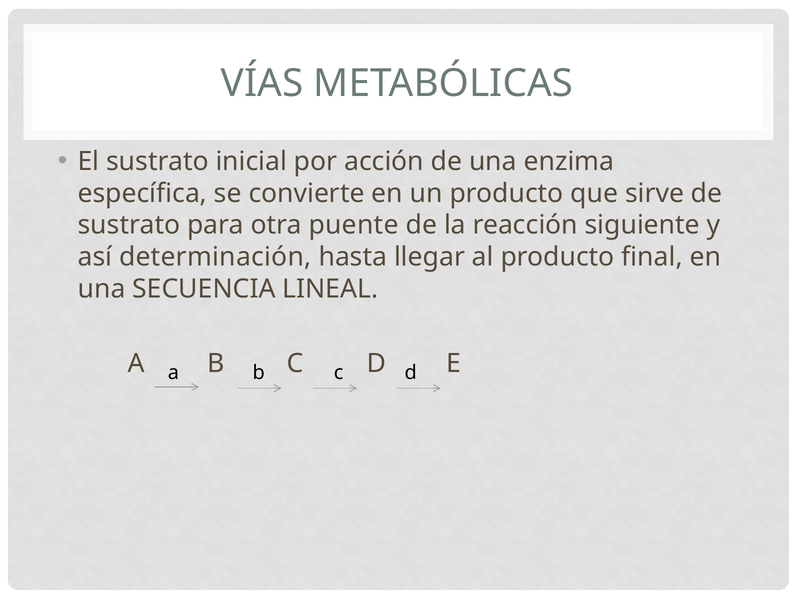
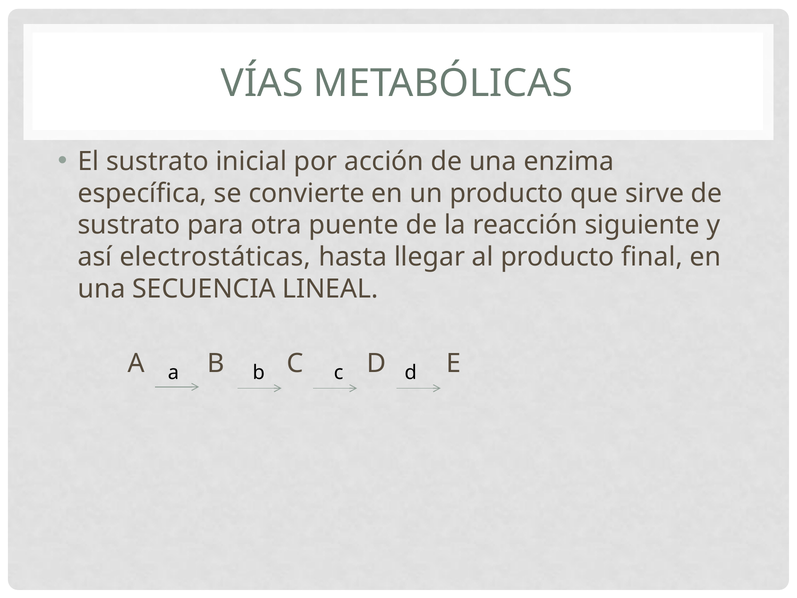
determinación: determinación -> electrostáticas
